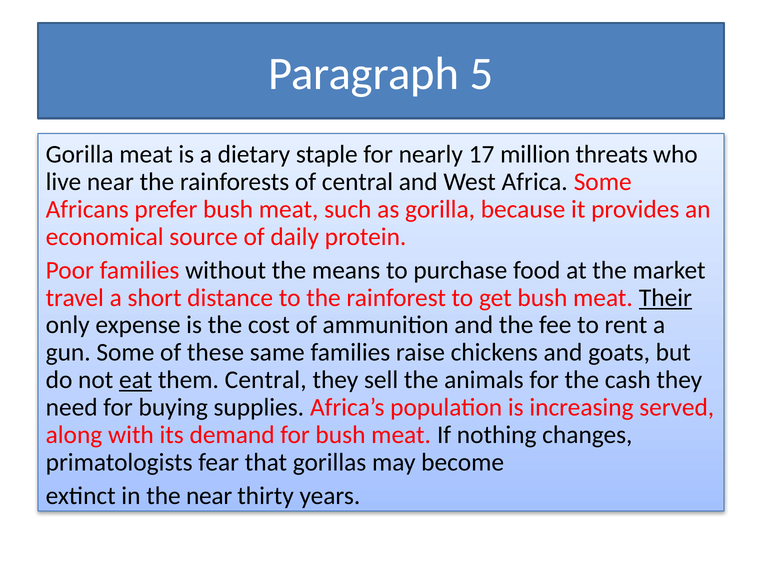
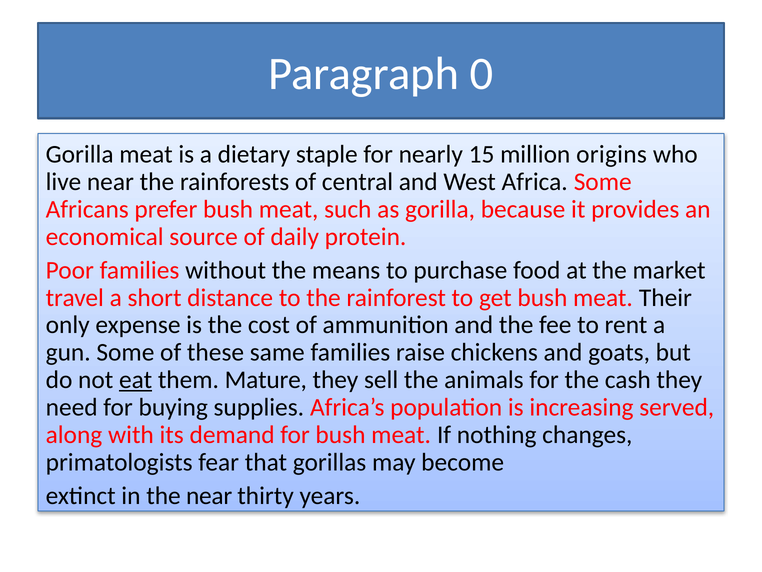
5: 5 -> 0
17: 17 -> 15
threats: threats -> origins
Their underline: present -> none
them Central: Central -> Mature
